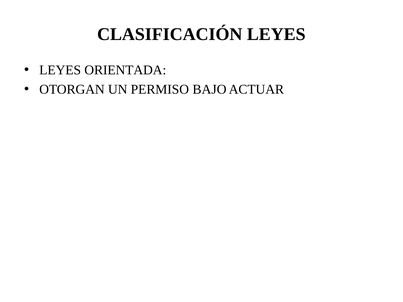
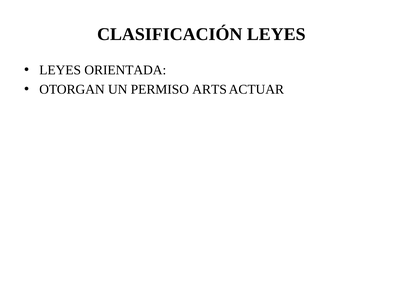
BAJO: BAJO -> ARTS
